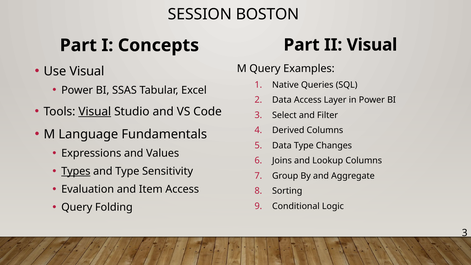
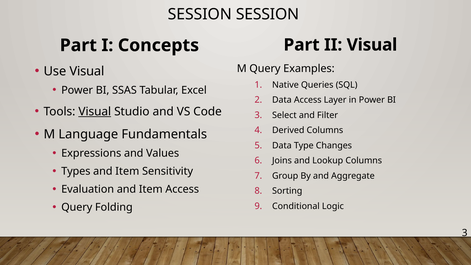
SESSION BOSTON: BOSTON -> SESSION
Types underline: present -> none
Type at (127, 171): Type -> Item
